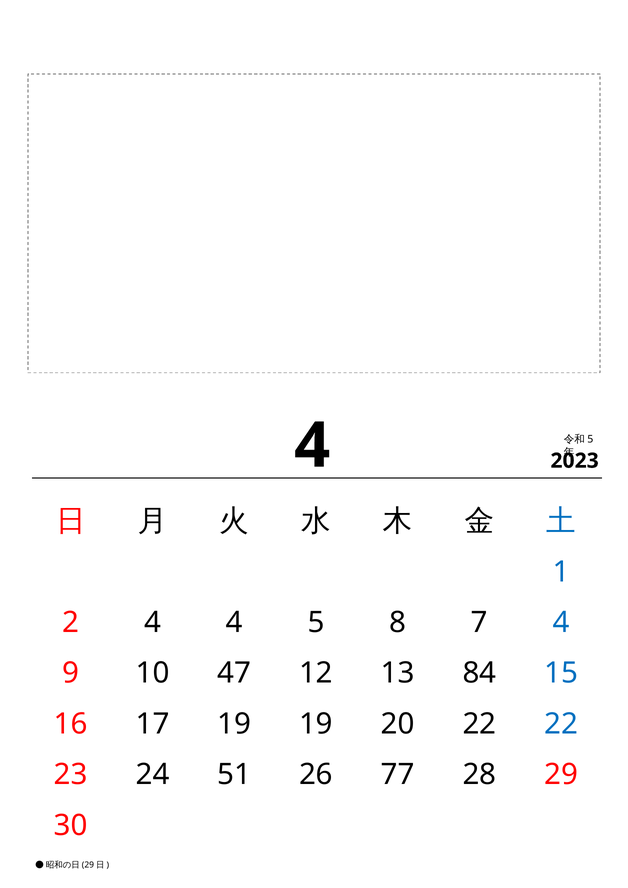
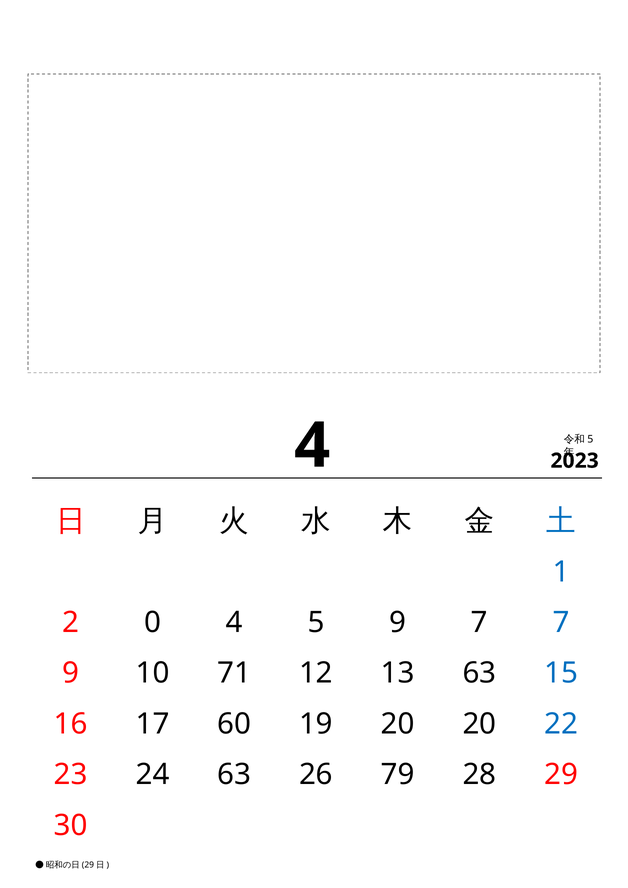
2 4: 4 -> 0
5 8: 8 -> 9
7 4: 4 -> 7
47: 47 -> 71
13 84: 84 -> 63
17 19: 19 -> 60
20 22: 22 -> 20
24 51: 51 -> 63
77: 77 -> 79
